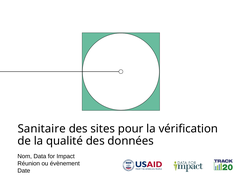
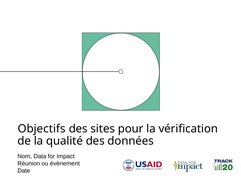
Sanitaire: Sanitaire -> Objectifs
